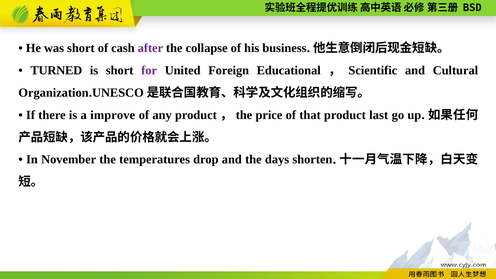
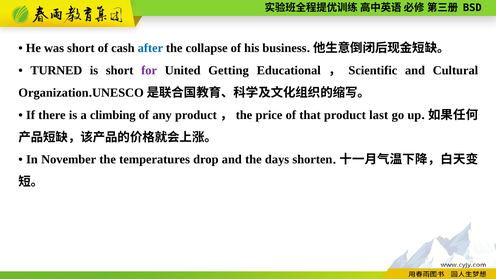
after colour: purple -> blue
Foreign: Foreign -> Getting
improve: improve -> climbing
